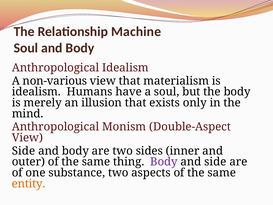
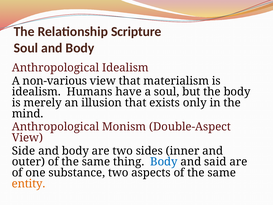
Machine: Machine -> Scripture
Body at (164, 162) colour: purple -> blue
and side: side -> said
